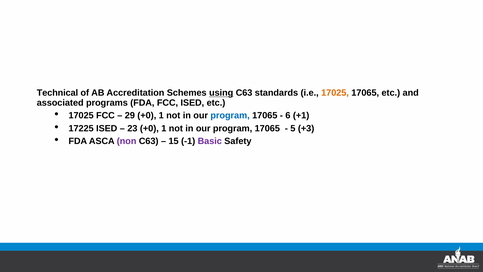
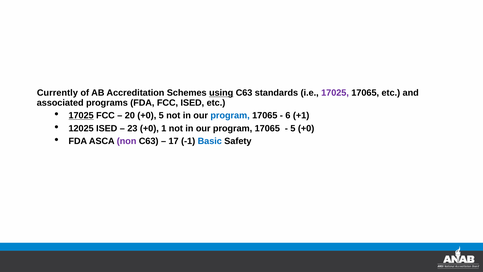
Technical: Technical -> Currently
17025 at (335, 93) colour: orange -> purple
17025 at (81, 115) underline: none -> present
29: 29 -> 20
1 at (161, 115): 1 -> 5
17225: 17225 -> 12025
5 +3: +3 -> +0
15: 15 -> 17
Basic colour: purple -> blue
